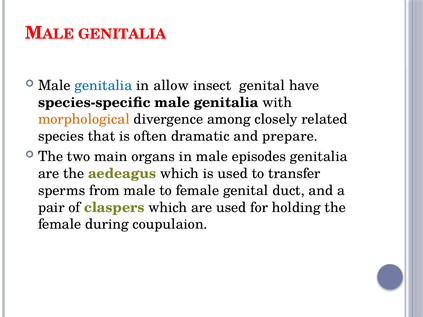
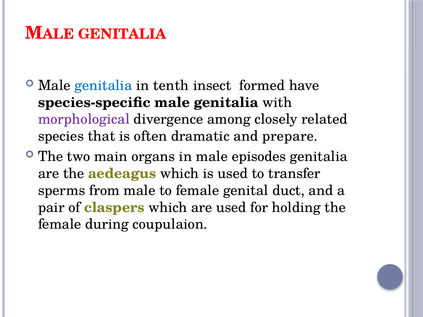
allow: allow -> tenth
insect genital: genital -> formed
morphological colour: orange -> purple
